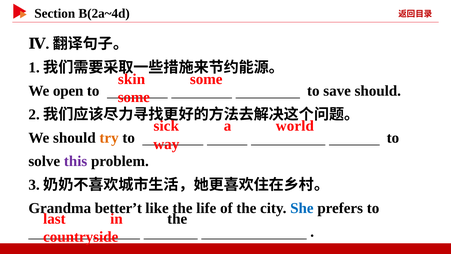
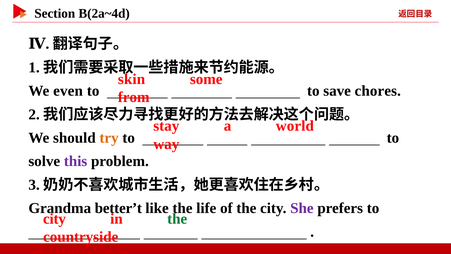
open: open -> even
save should: should -> chores
some at (134, 97): some -> from
sick: sick -> stay
She colour: blue -> purple
last at (54, 219): last -> city
the at (177, 219) colour: black -> green
